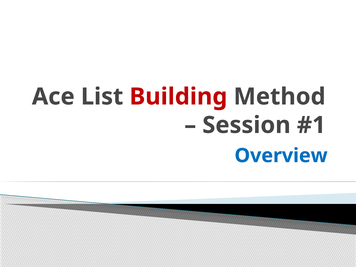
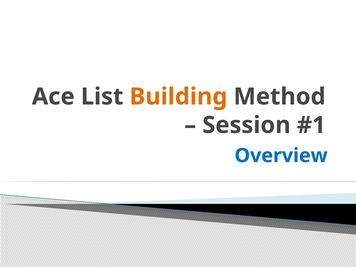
Building colour: red -> orange
